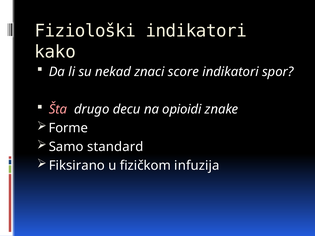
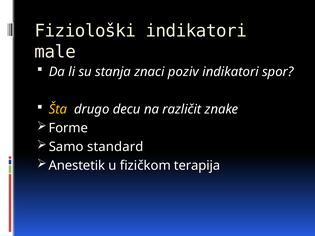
kako: kako -> male
nekad: nekad -> stanja
score: score -> poziv
Šta colour: pink -> yellow
opioidi: opioidi -> različit
Fiksirano: Fiksirano -> Anestetik
infuzija: infuzija -> terapija
